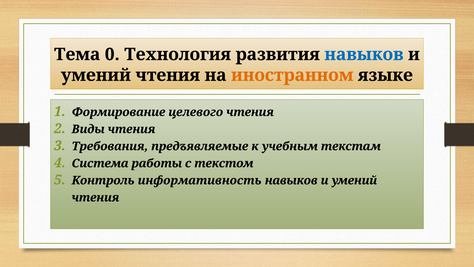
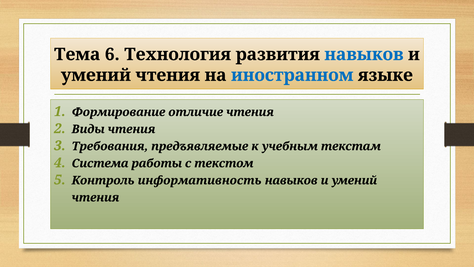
0: 0 -> 6
иностранном colour: orange -> blue
целевого: целевого -> отличие
